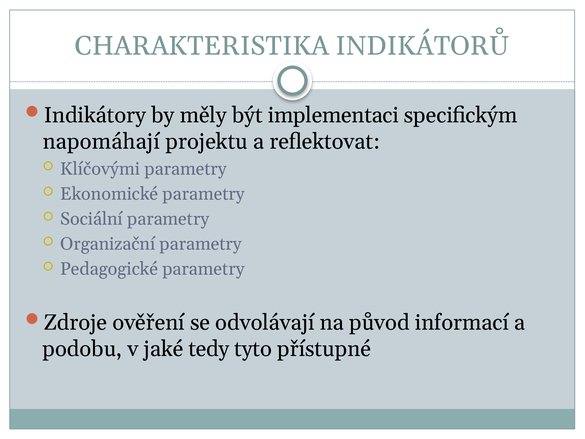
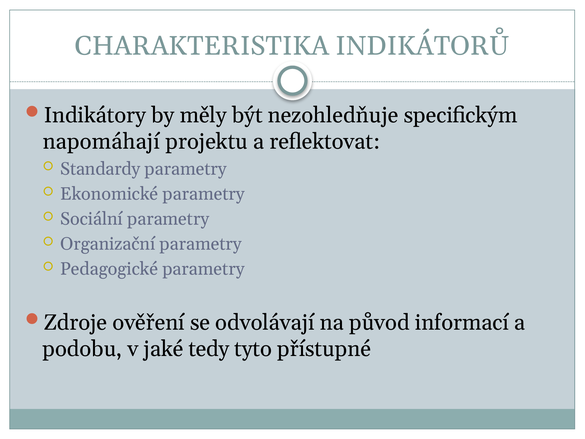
implementaci: implementaci -> nezohledňuje
Klíčovými: Klíčovými -> Standardy
